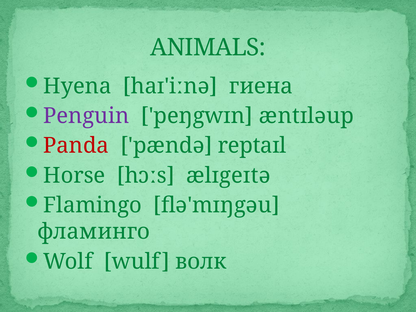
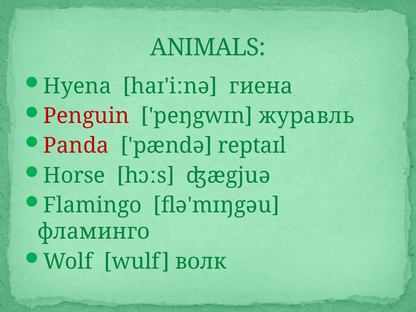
Penguin colour: purple -> red
æntɪləup: æntɪləup -> журавль
ælɪgeɪtə: ælɪgeɪtə -> ʤægjuə
